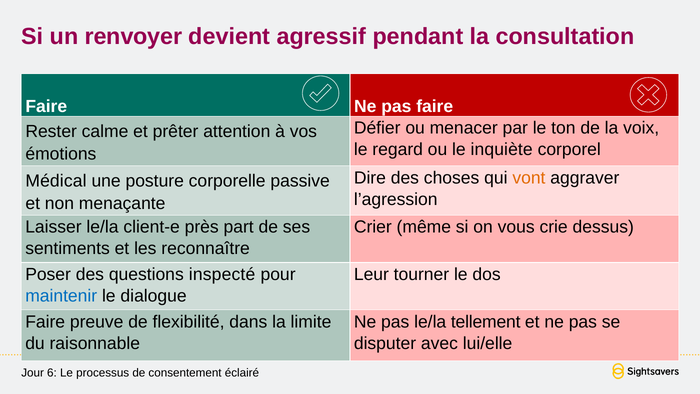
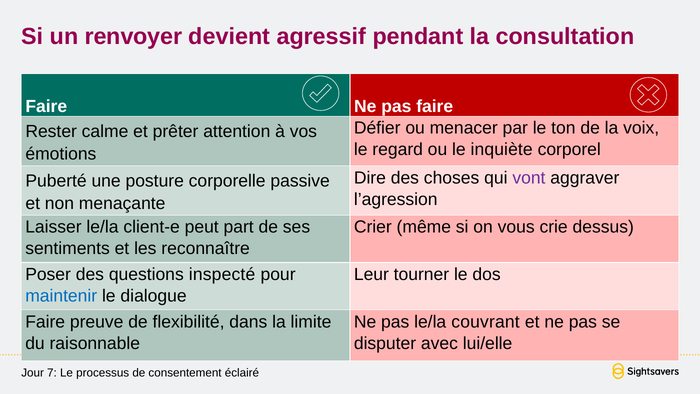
vont colour: orange -> purple
Médical: Médical -> Puberté
près: près -> peut
tellement: tellement -> couvrant
6: 6 -> 7
